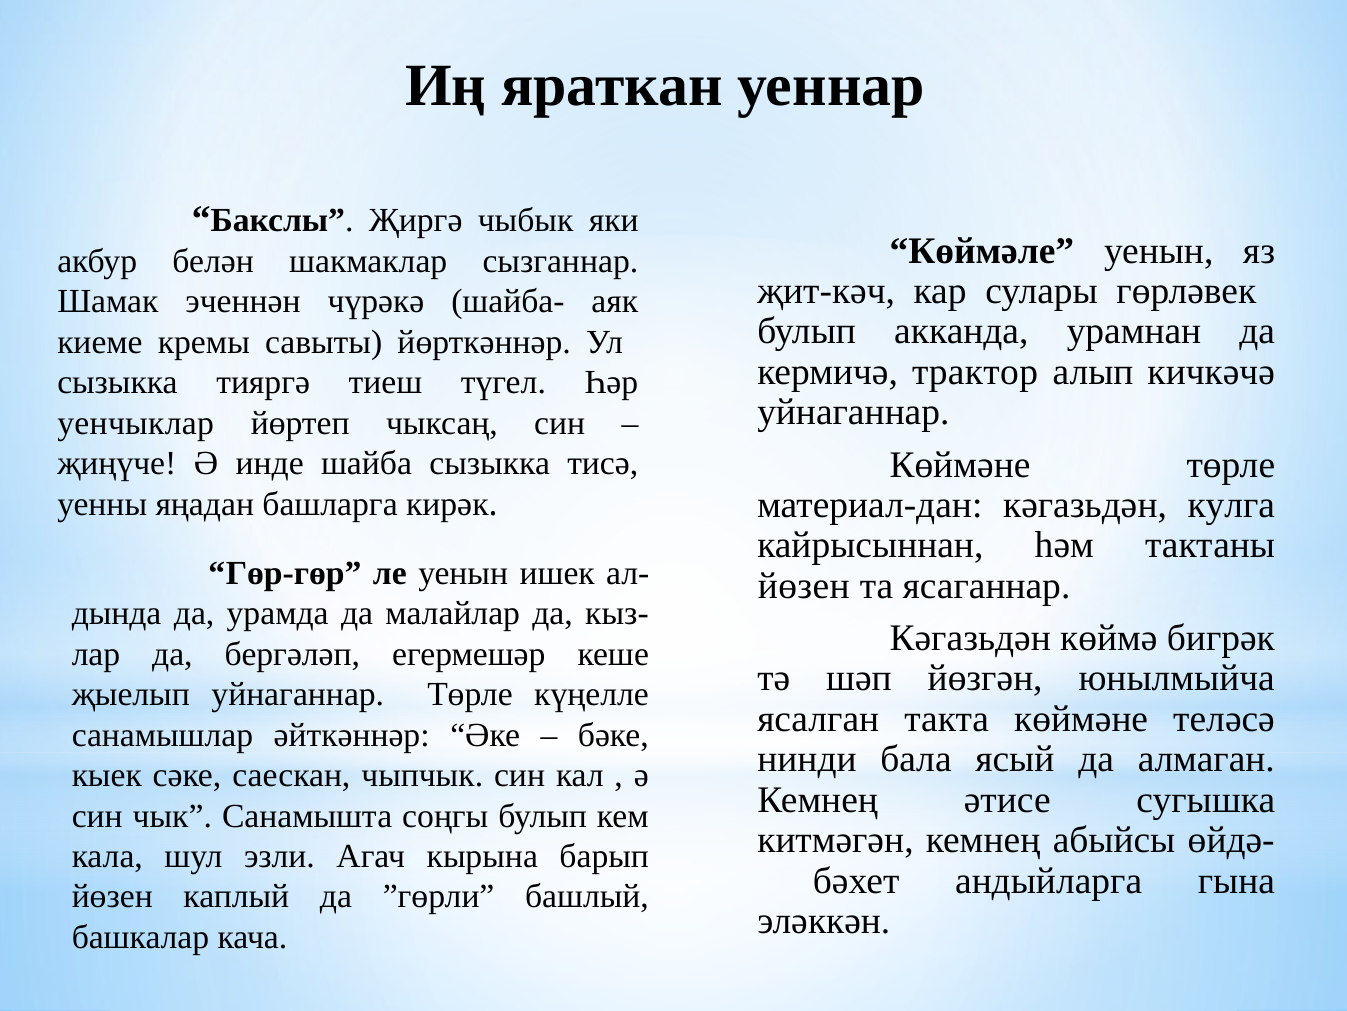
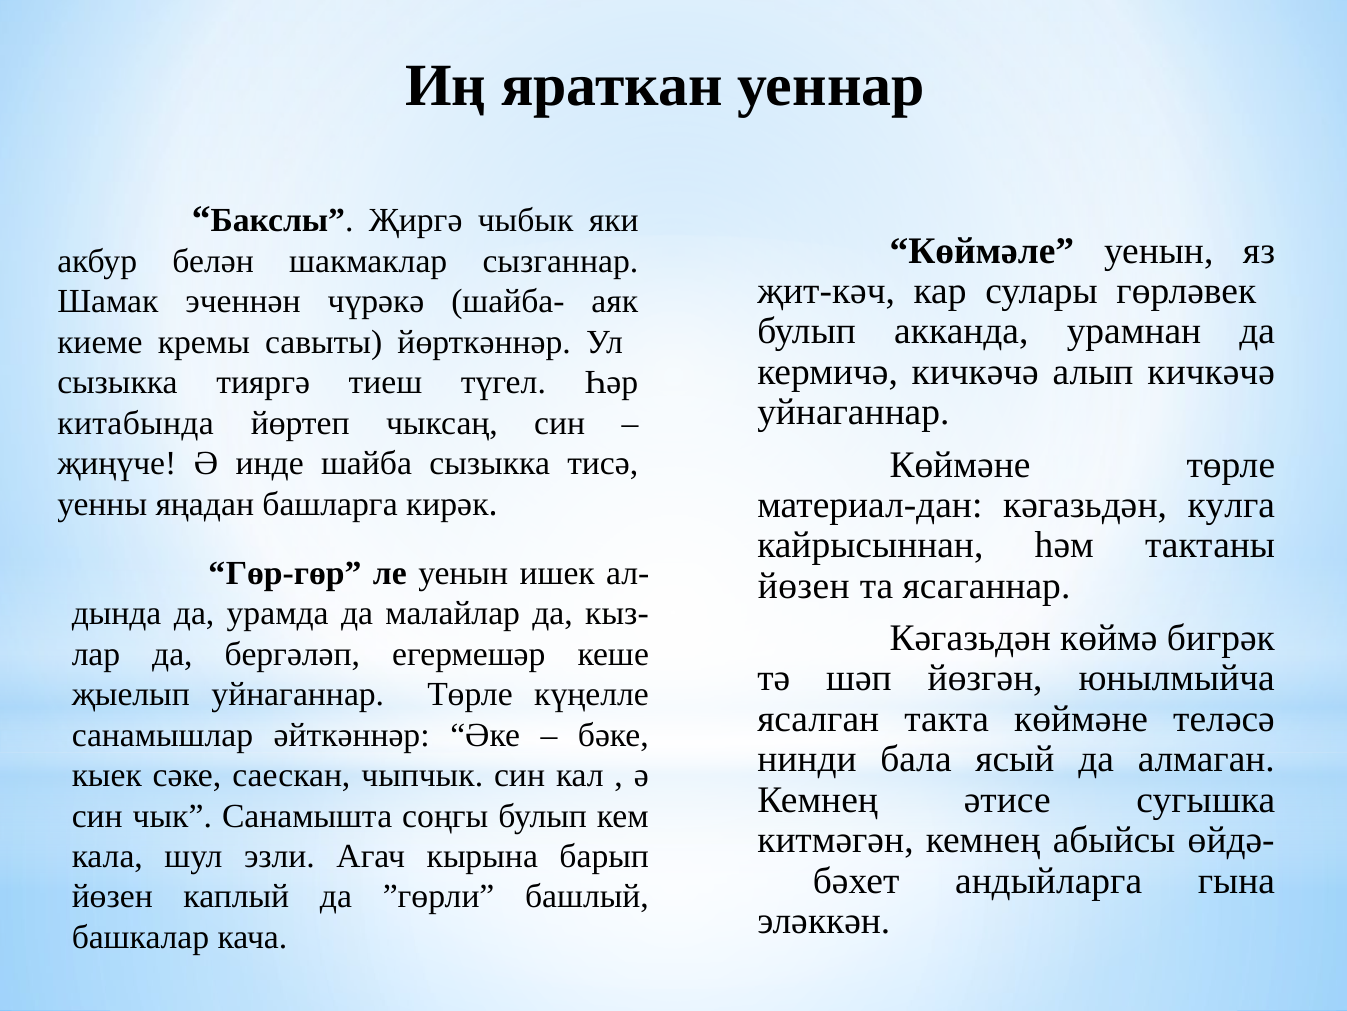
кермичә трактор: трактор -> кичкәчә
уенчыклар: уенчыклар -> китабында
